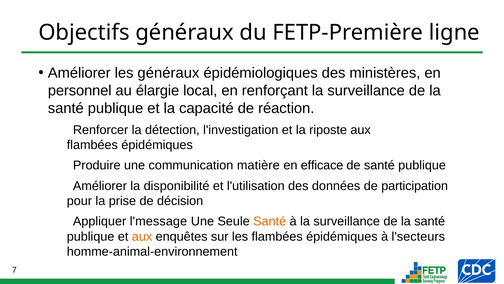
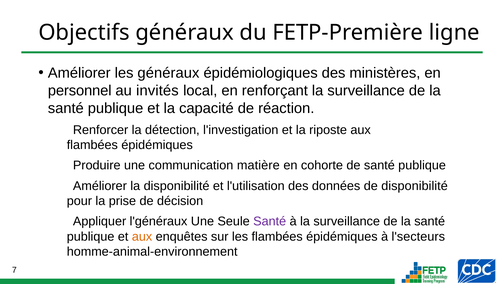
élargie: élargie -> invités
efficace: efficace -> cohorte
de participation: participation -> disponibilité
l'message: l'message -> l'généraux
Santé at (270, 221) colour: orange -> purple
